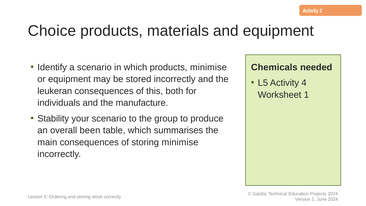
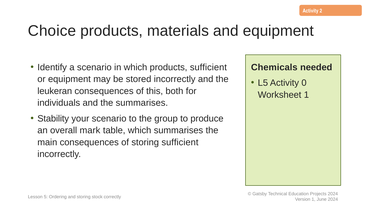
products minimise: minimise -> sufficient
4: 4 -> 0
the manufacture: manufacture -> summarises
been: been -> mark
storing minimise: minimise -> sufficient
